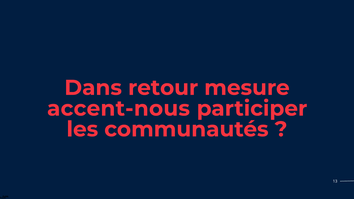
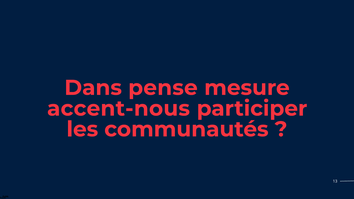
retour: retour -> pense
